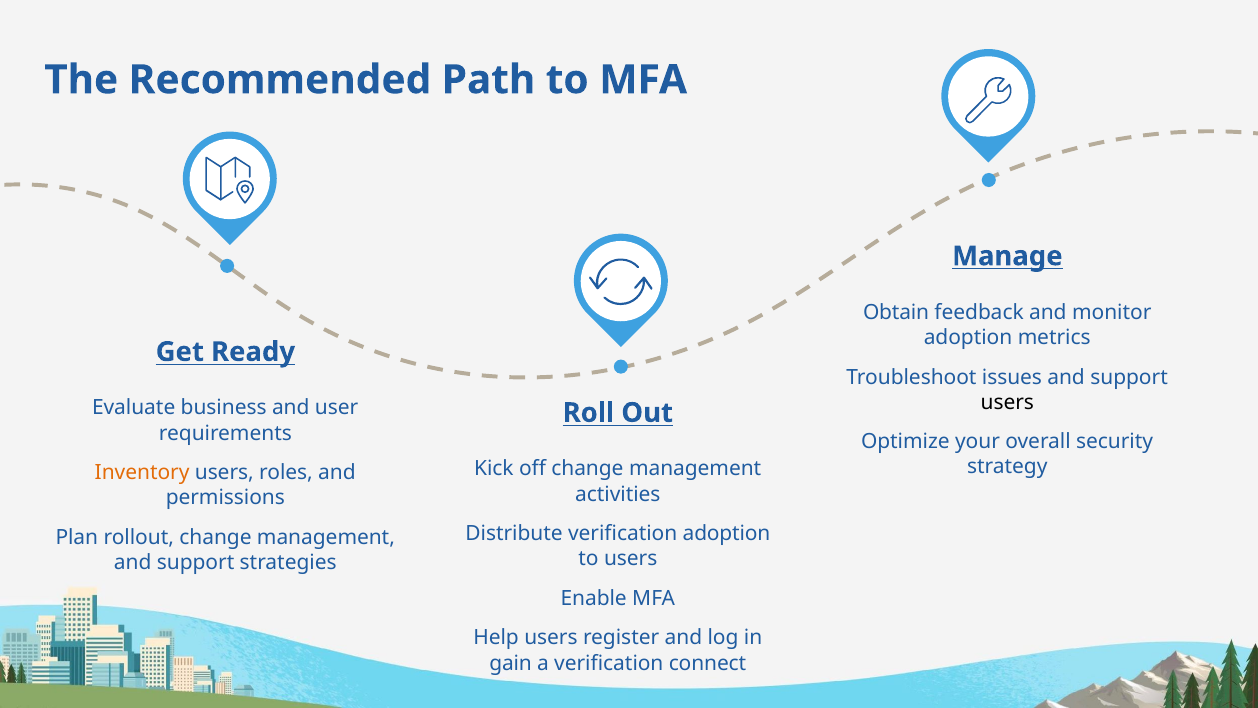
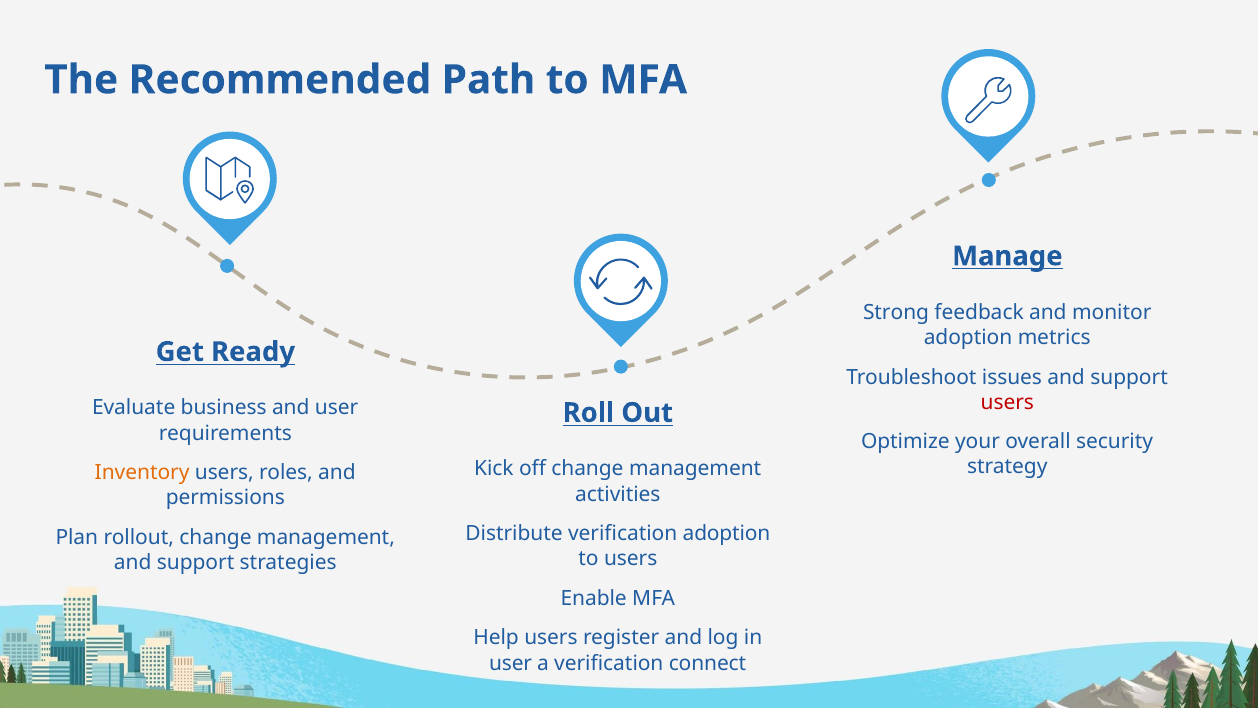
Obtain: Obtain -> Strong
users at (1007, 402) colour: black -> red
gain at (511, 663): gain -> user
